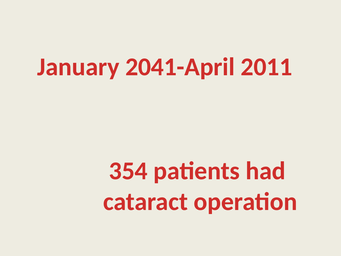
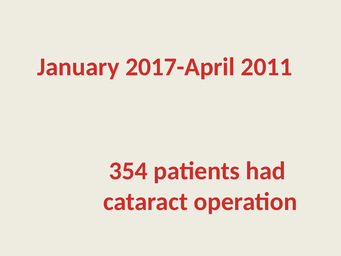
2041-April: 2041-April -> 2017-April
